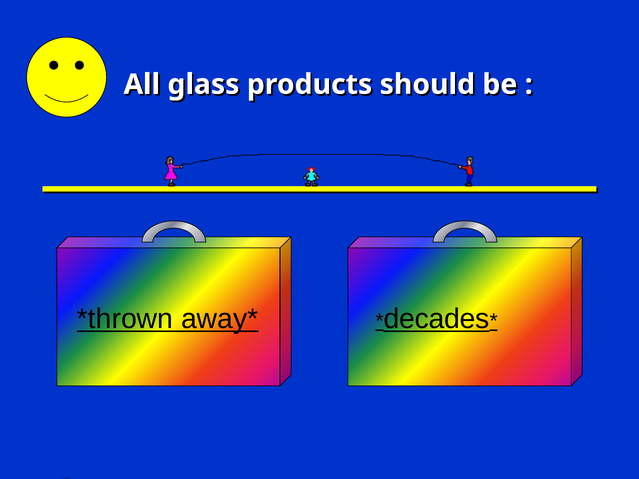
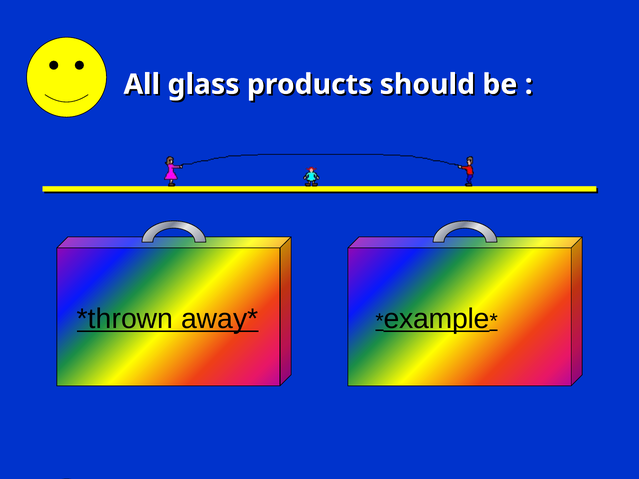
decades: decades -> example
